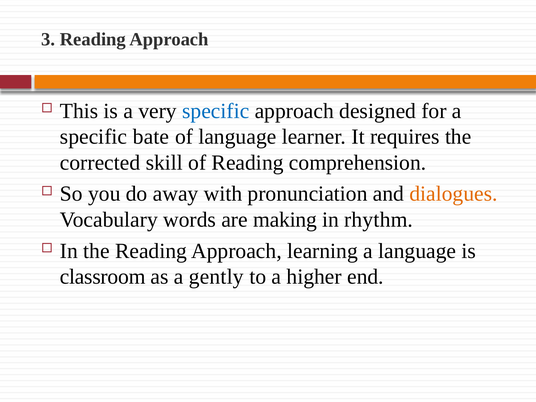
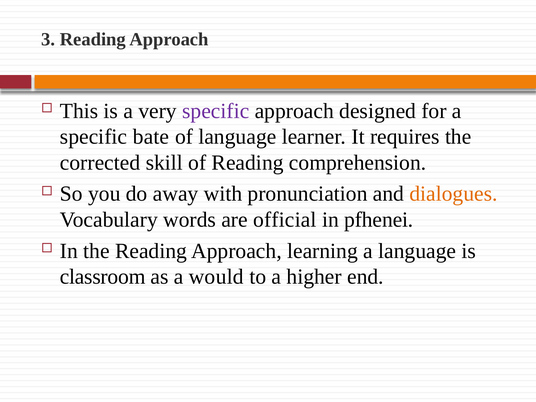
specific at (216, 111) colour: blue -> purple
making: making -> official
rhythm: rhythm -> pfhenei
gently: gently -> would
